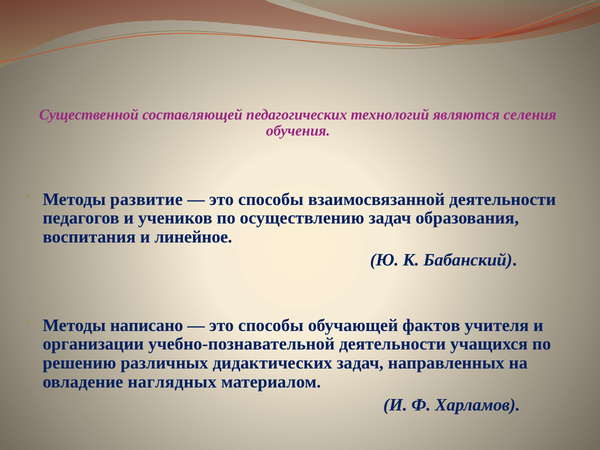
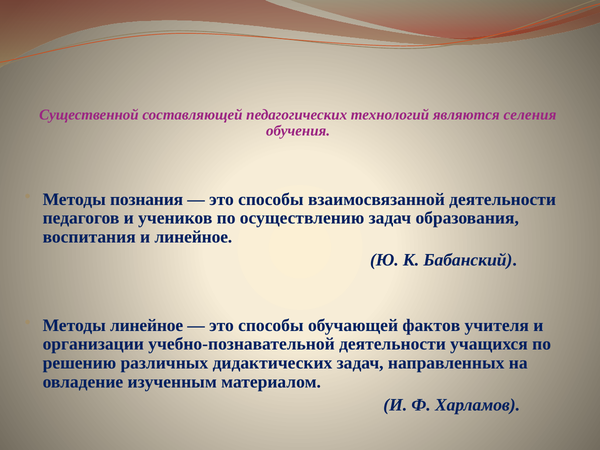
развитие: развитие -> познания
Методы написано: написано -> линейное
наглядных: наглядных -> изученным
